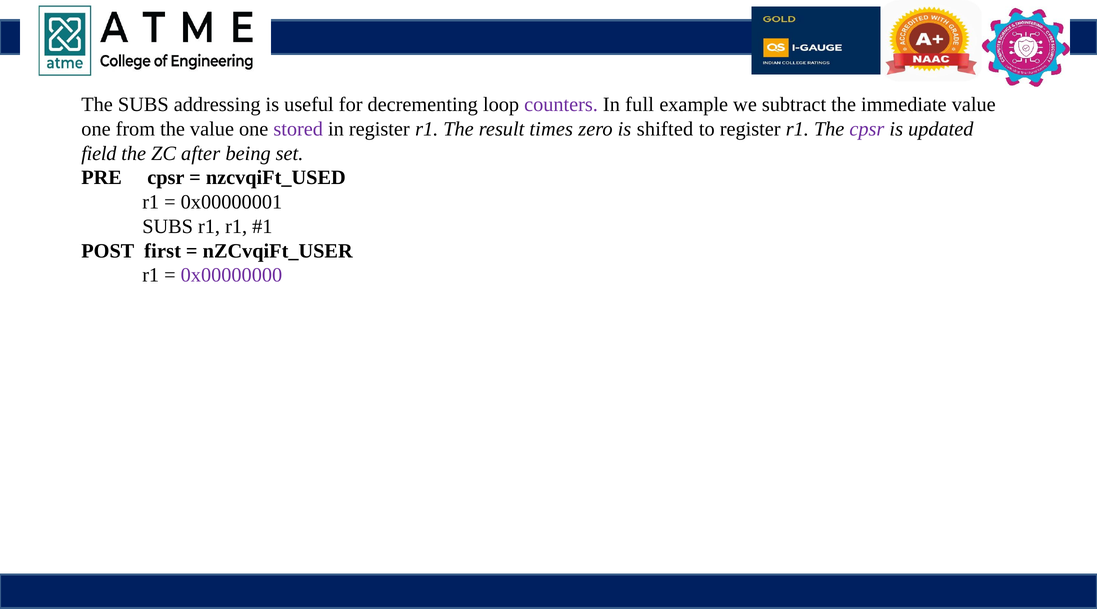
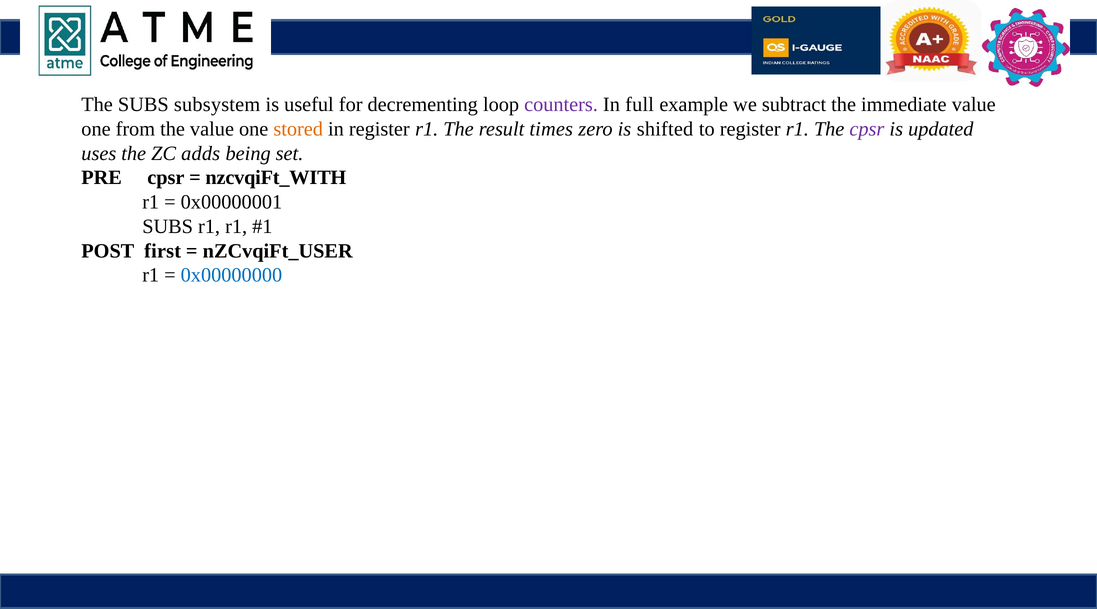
addressing: addressing -> subsystem
stored colour: purple -> orange
field: field -> uses
after: after -> adds
nzcvqiFt_USED: nzcvqiFt_USED -> nzcvqiFt_WITH
0x00000000 colour: purple -> blue
